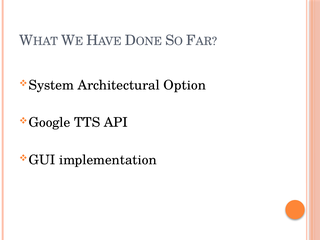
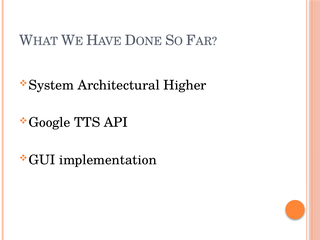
Option: Option -> Higher
